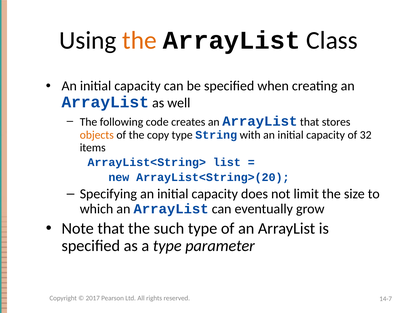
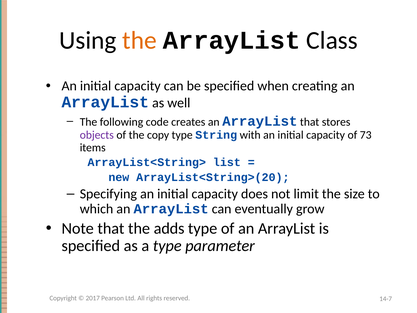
objects colour: orange -> purple
32: 32 -> 73
such: such -> adds
